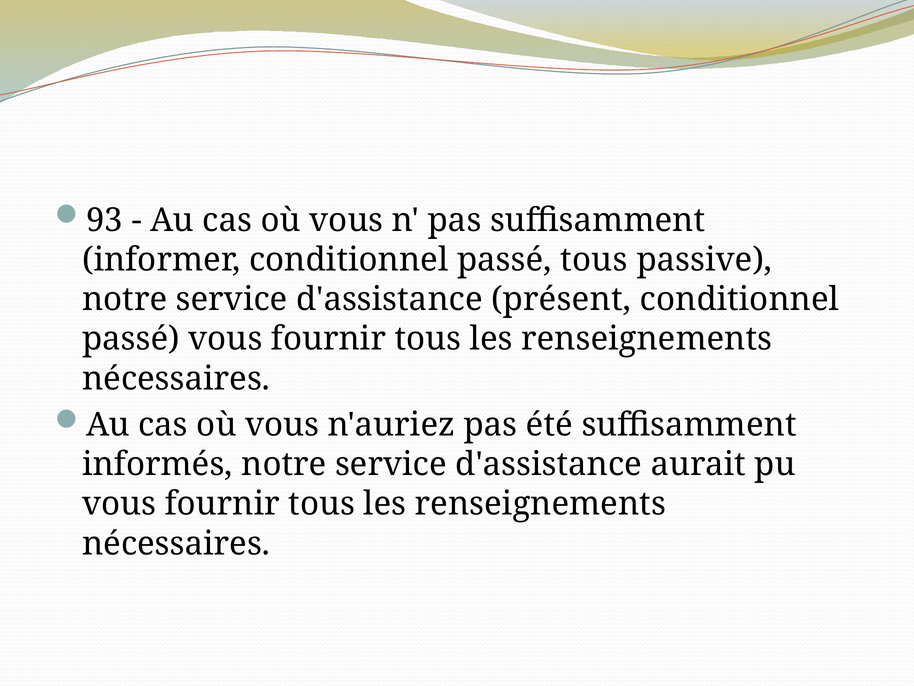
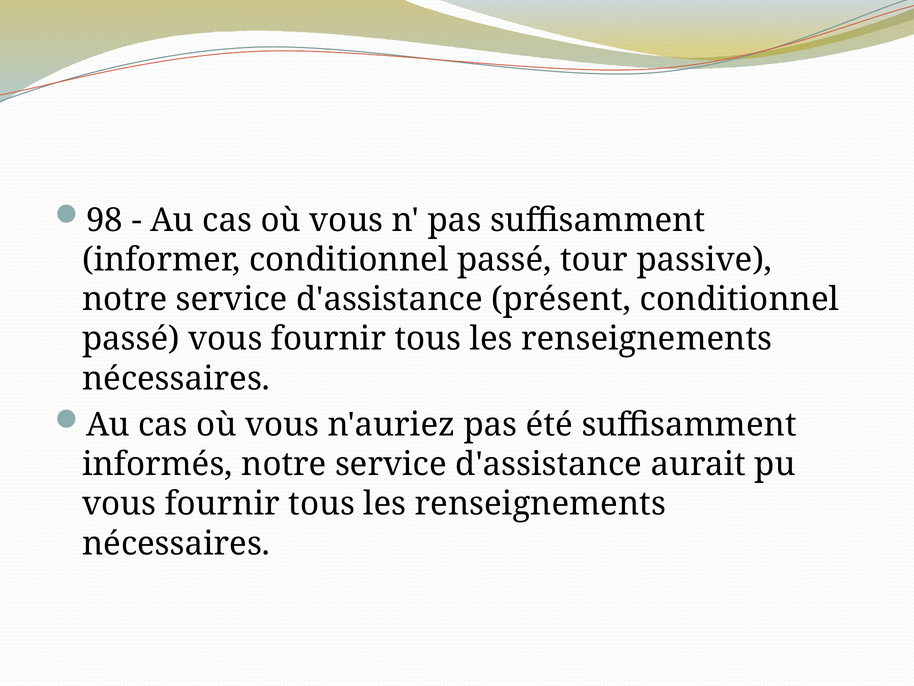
93: 93 -> 98
passé tous: tous -> tour
